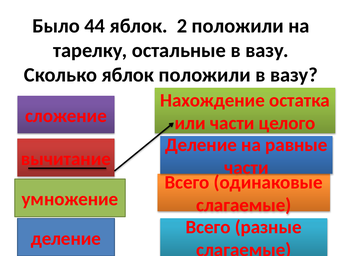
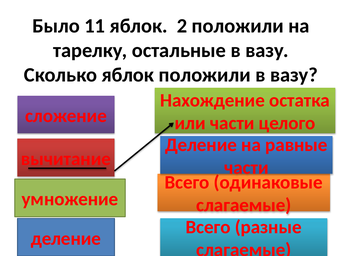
44: 44 -> 11
